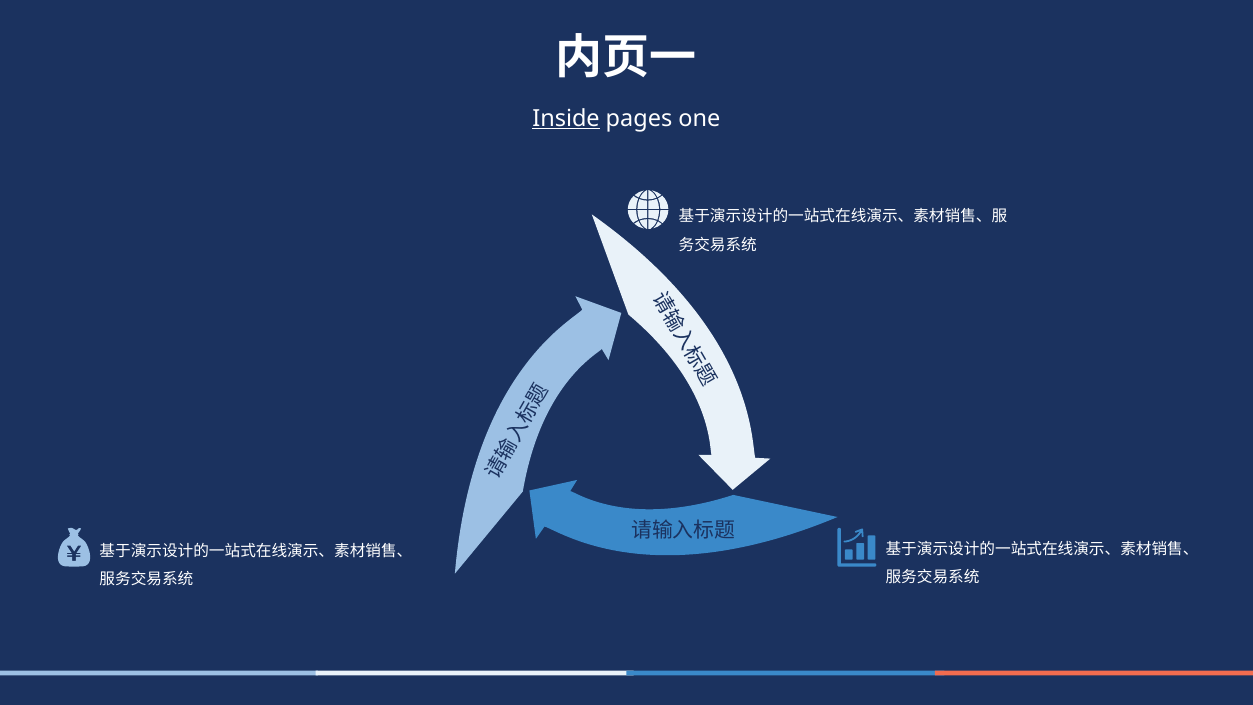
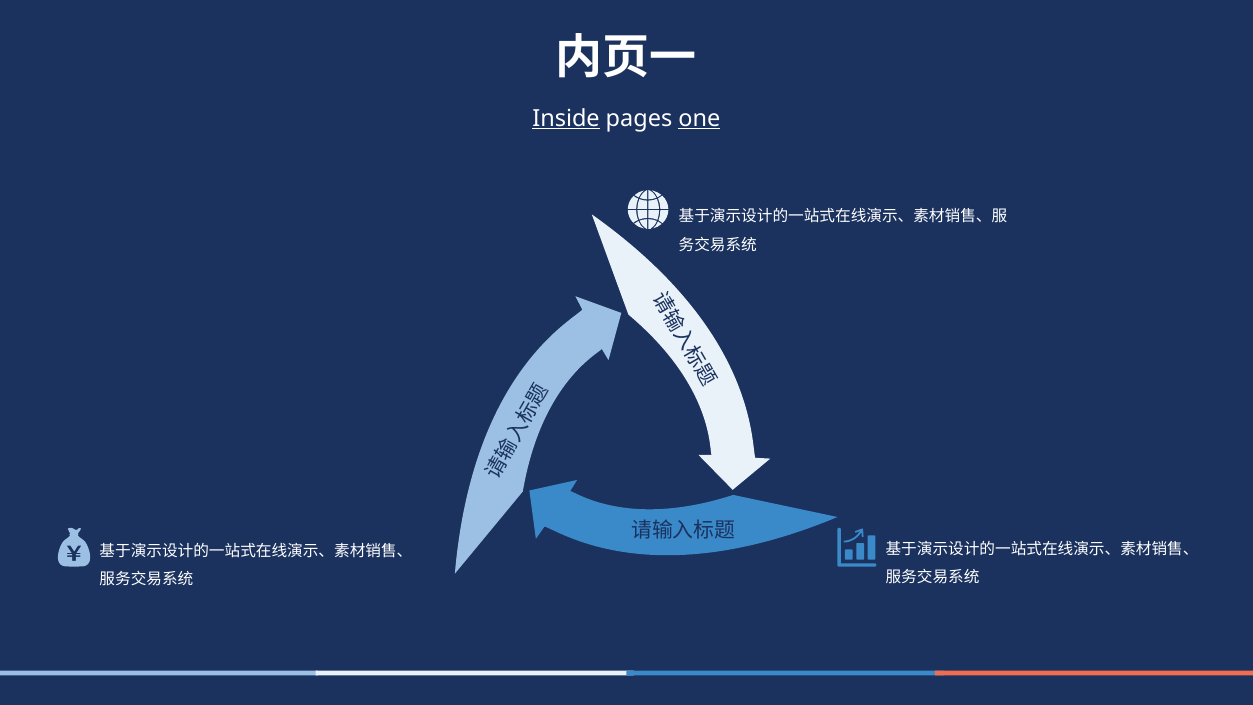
one underline: none -> present
